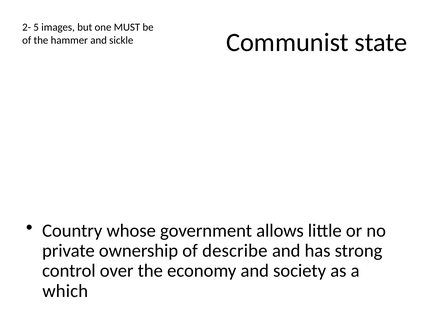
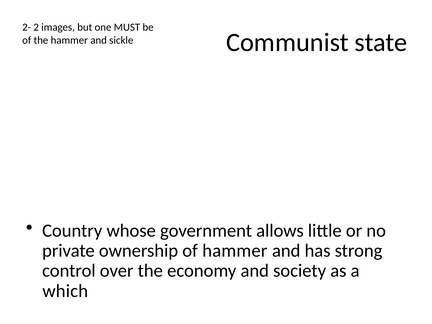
5: 5 -> 2
of describe: describe -> hammer
